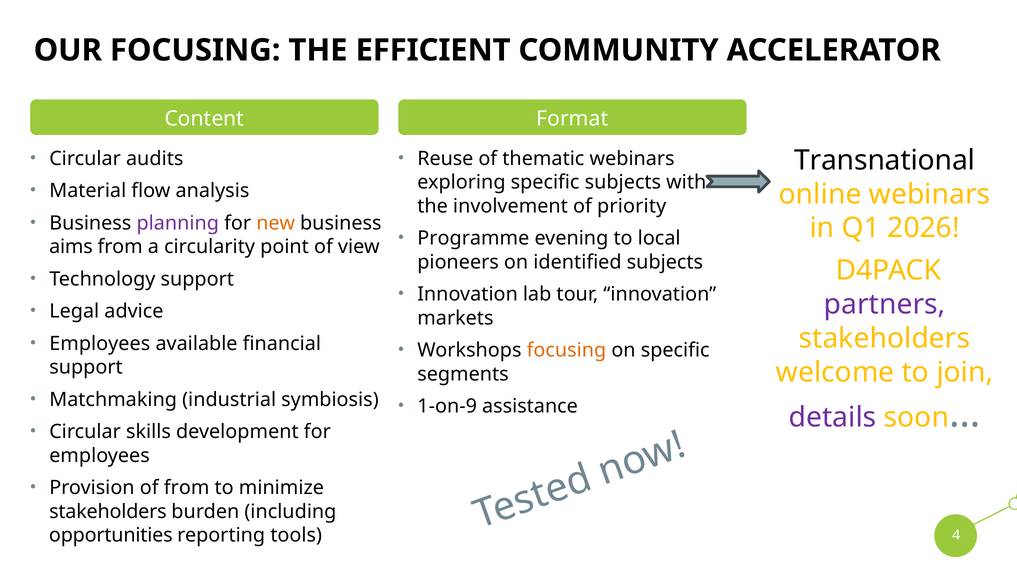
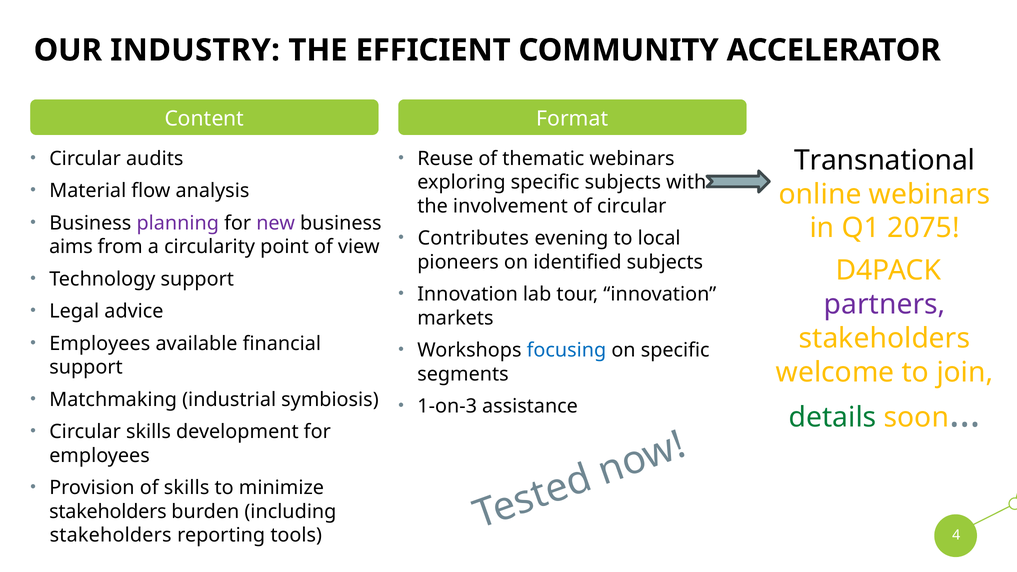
OUR FOCUSING: FOCUSING -> INDUSTRY
of priority: priority -> circular
new colour: orange -> purple
2026: 2026 -> 2075
Programme: Programme -> Contributes
focusing at (566, 350) colour: orange -> blue
1-on-9: 1-on-9 -> 1-on-3
details colour: purple -> green
of from: from -> skills
opportunities at (111, 535): opportunities -> stakeholders
